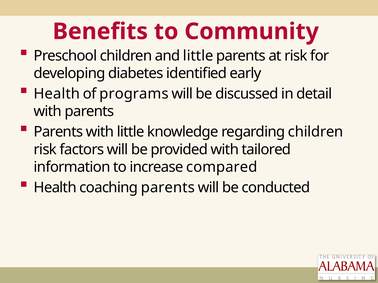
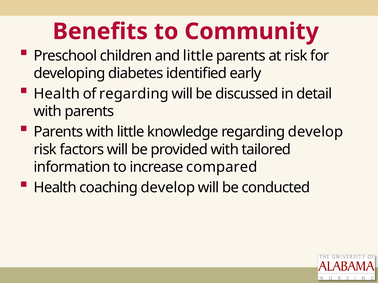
of programs: programs -> regarding
regarding children: children -> develop
coaching parents: parents -> develop
